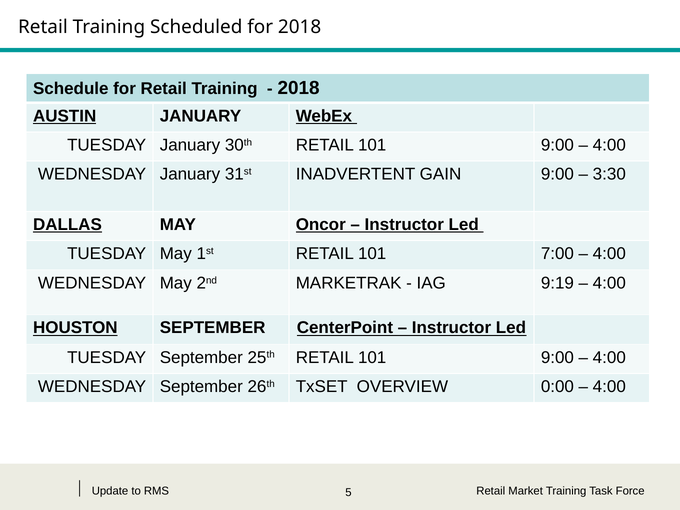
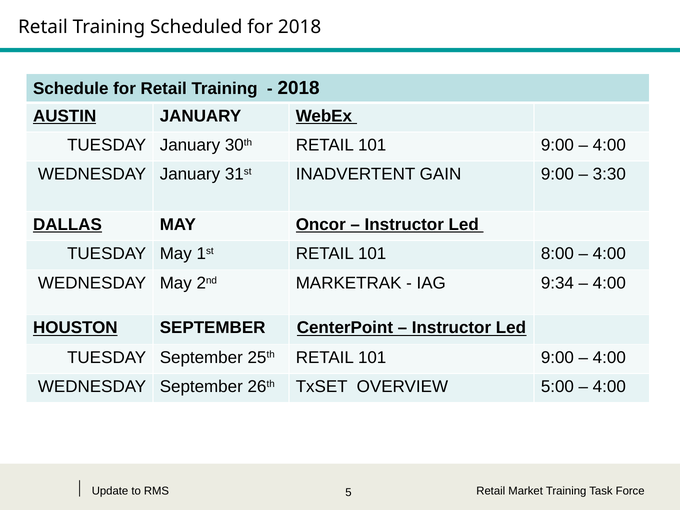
7:00: 7:00 -> 8:00
9:19: 9:19 -> 9:34
0:00: 0:00 -> 5:00
